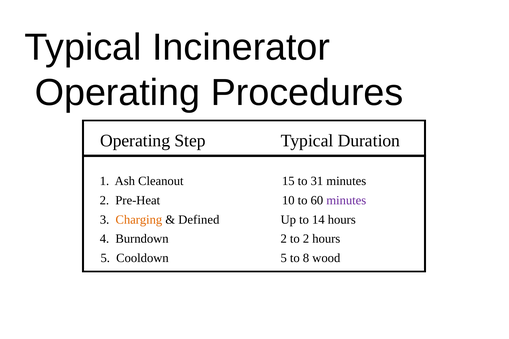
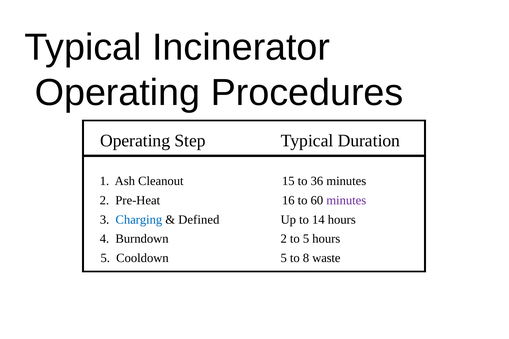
31: 31 -> 36
10: 10 -> 16
Charging colour: orange -> blue
to 2: 2 -> 5
wood: wood -> waste
